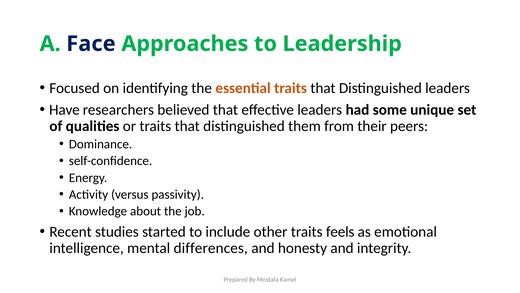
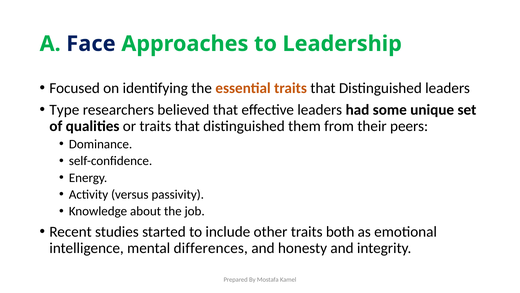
Have: Have -> Type
feels: feels -> both
